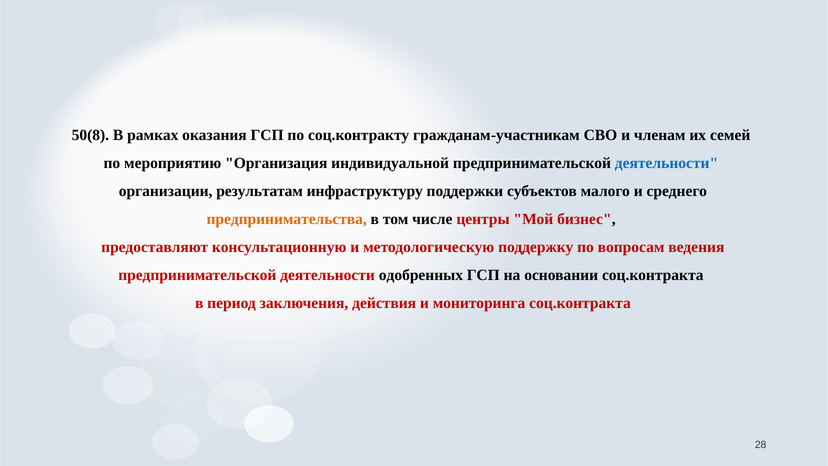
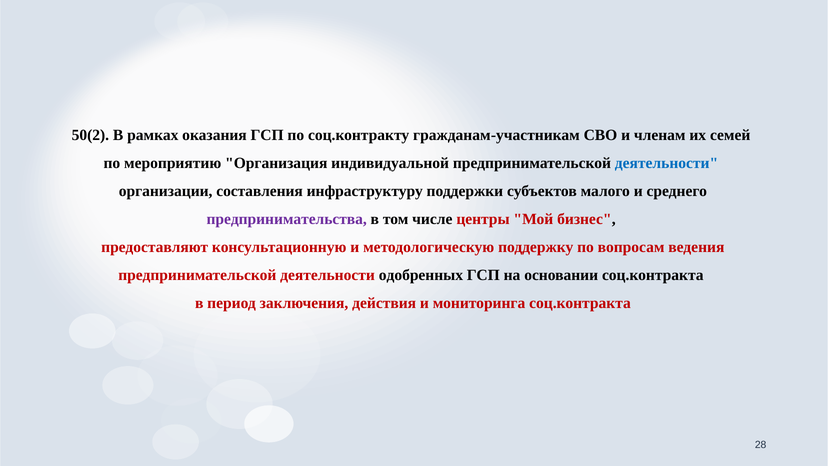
50(8: 50(8 -> 50(2
результатам: результатам -> составления
предпринимательства colour: orange -> purple
